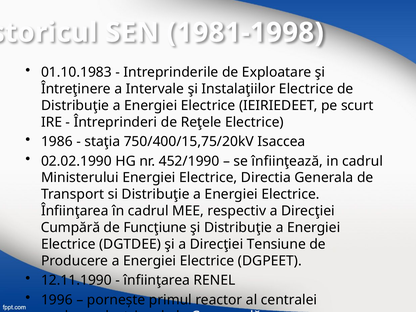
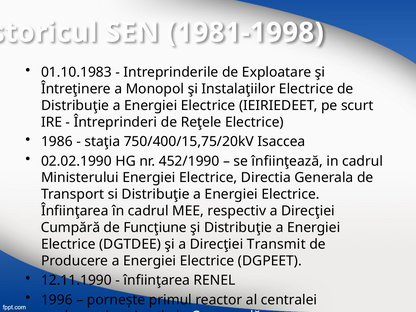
Intervale: Intervale -> Monopol
Tensiune: Tensiune -> Transmit
